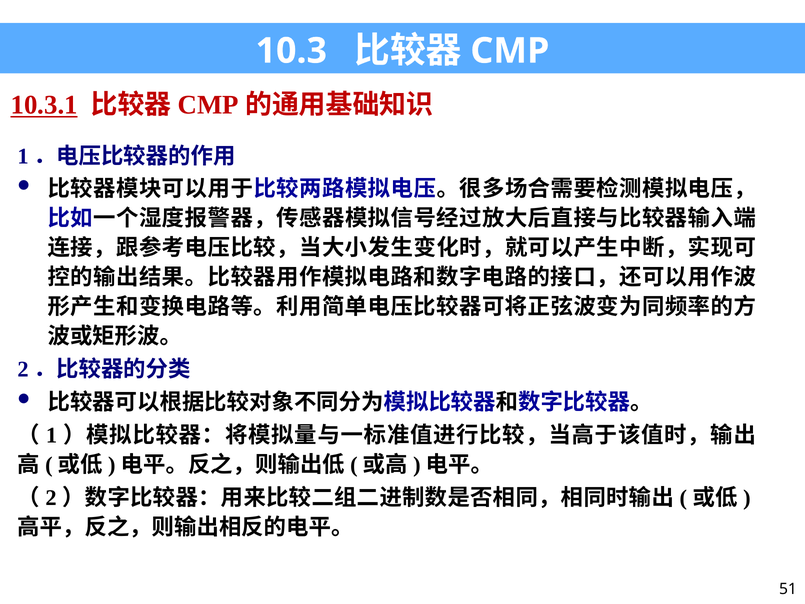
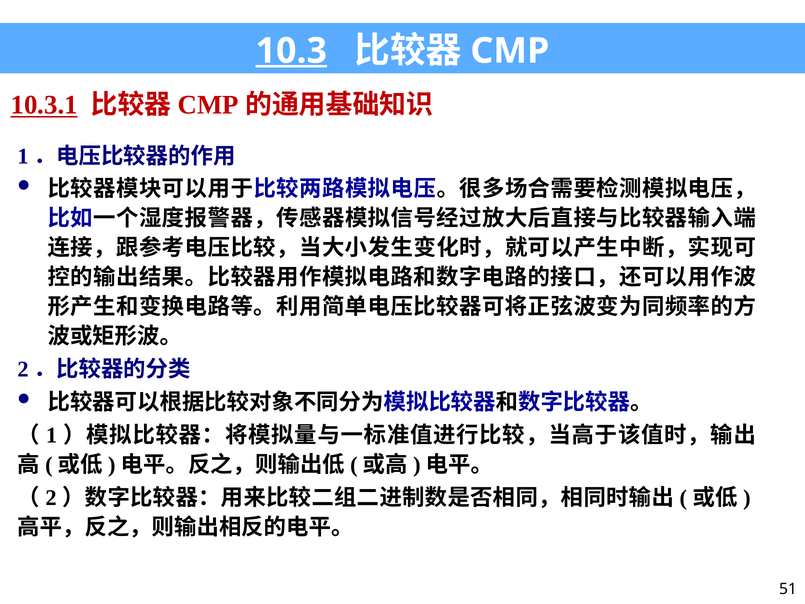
10.3 underline: none -> present
